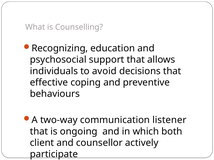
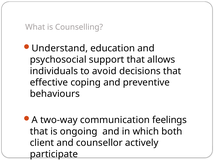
Recognizing: Recognizing -> Understand
listener: listener -> feelings
